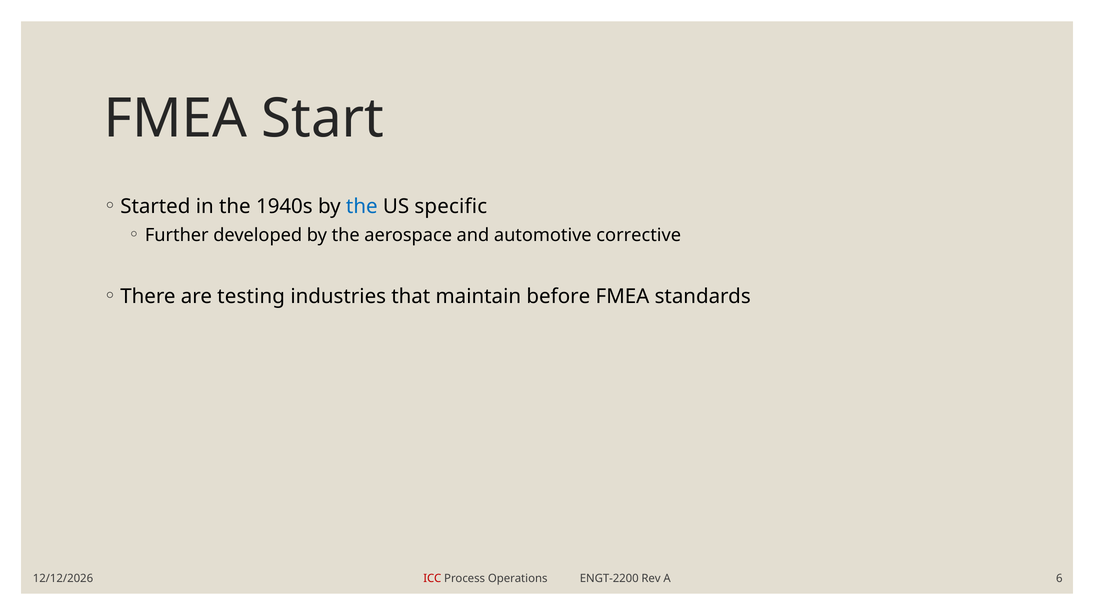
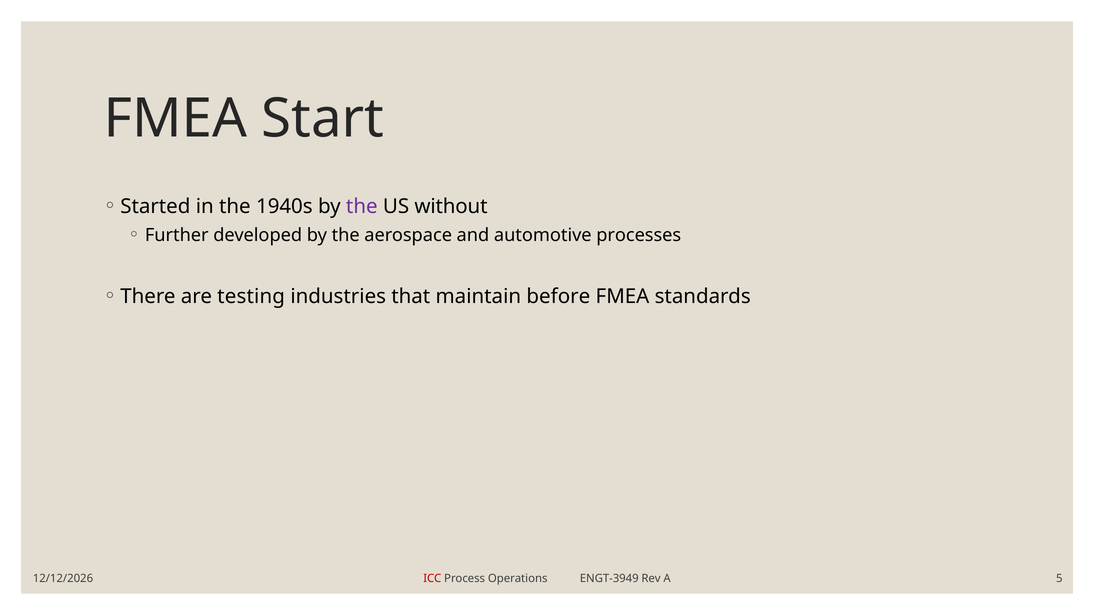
the at (362, 207) colour: blue -> purple
specific: specific -> without
corrective: corrective -> processes
ENGT-2200: ENGT-2200 -> ENGT-3949
6: 6 -> 5
